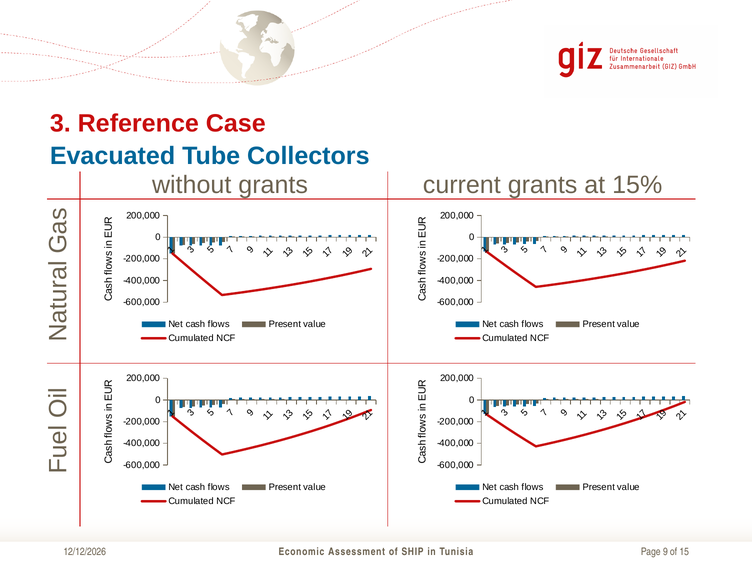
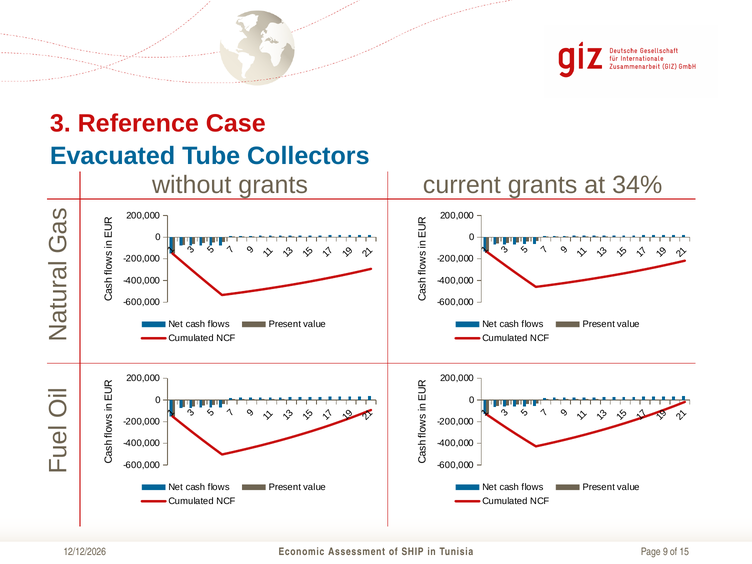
15%: 15% -> 34%
